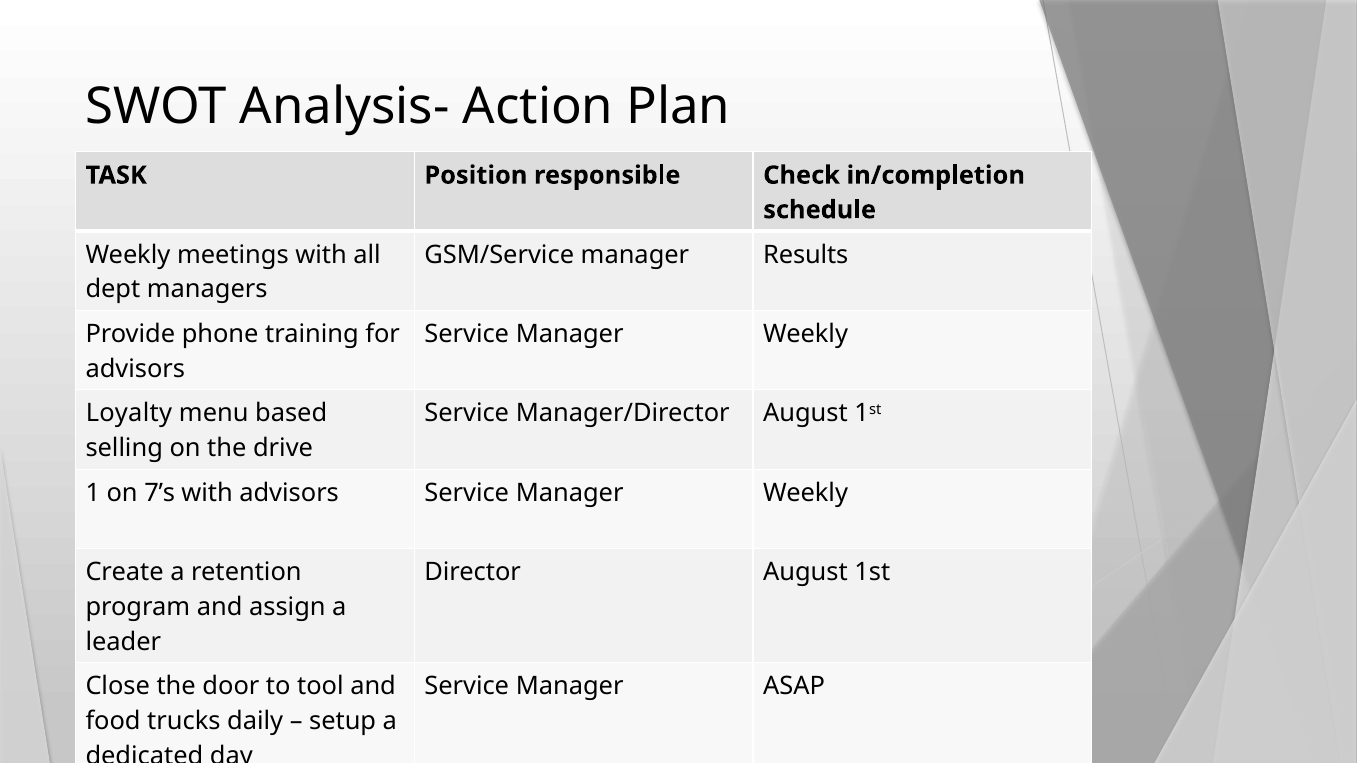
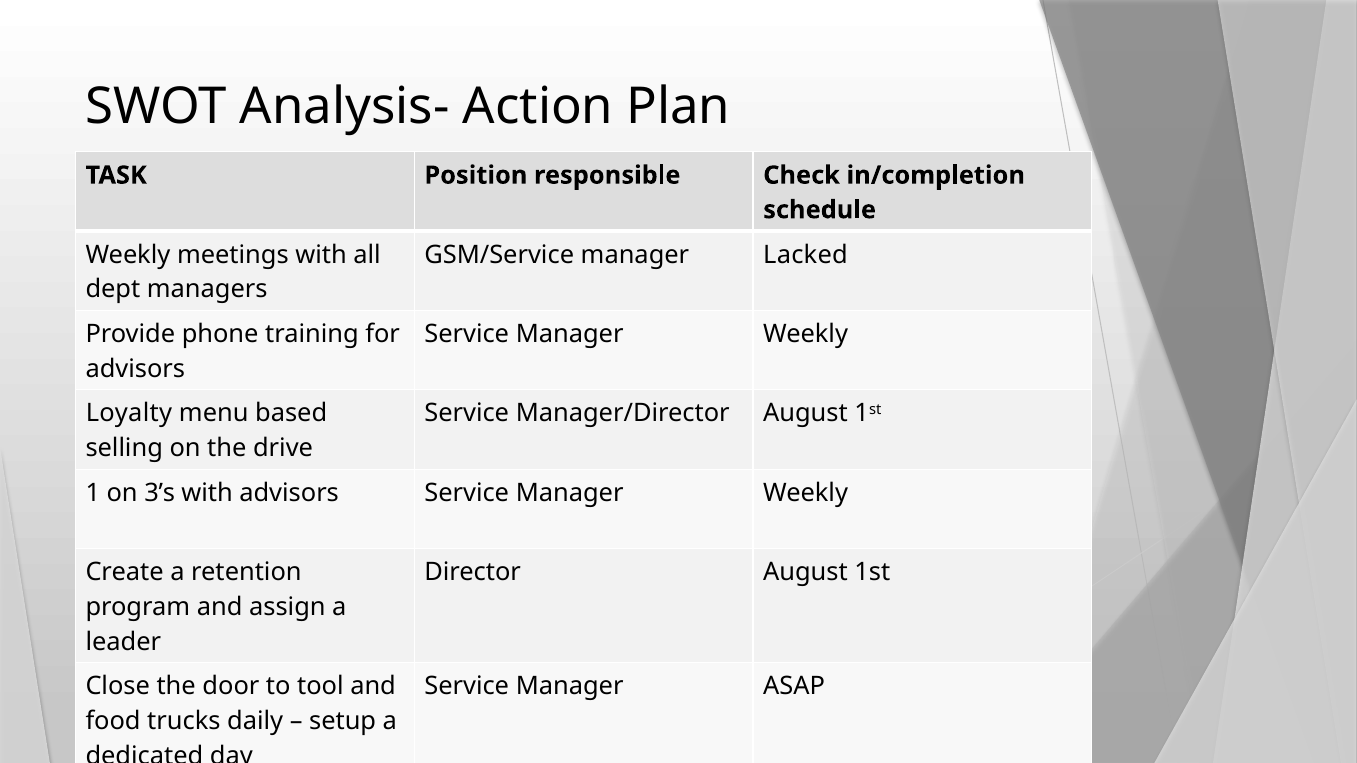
Results: Results -> Lacked
7’s: 7’s -> 3’s
